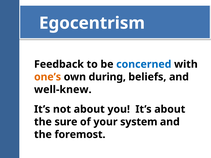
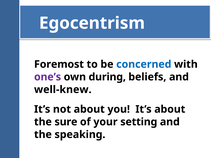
Feedback: Feedback -> Foremost
one’s colour: orange -> purple
system: system -> setting
foremost: foremost -> speaking
